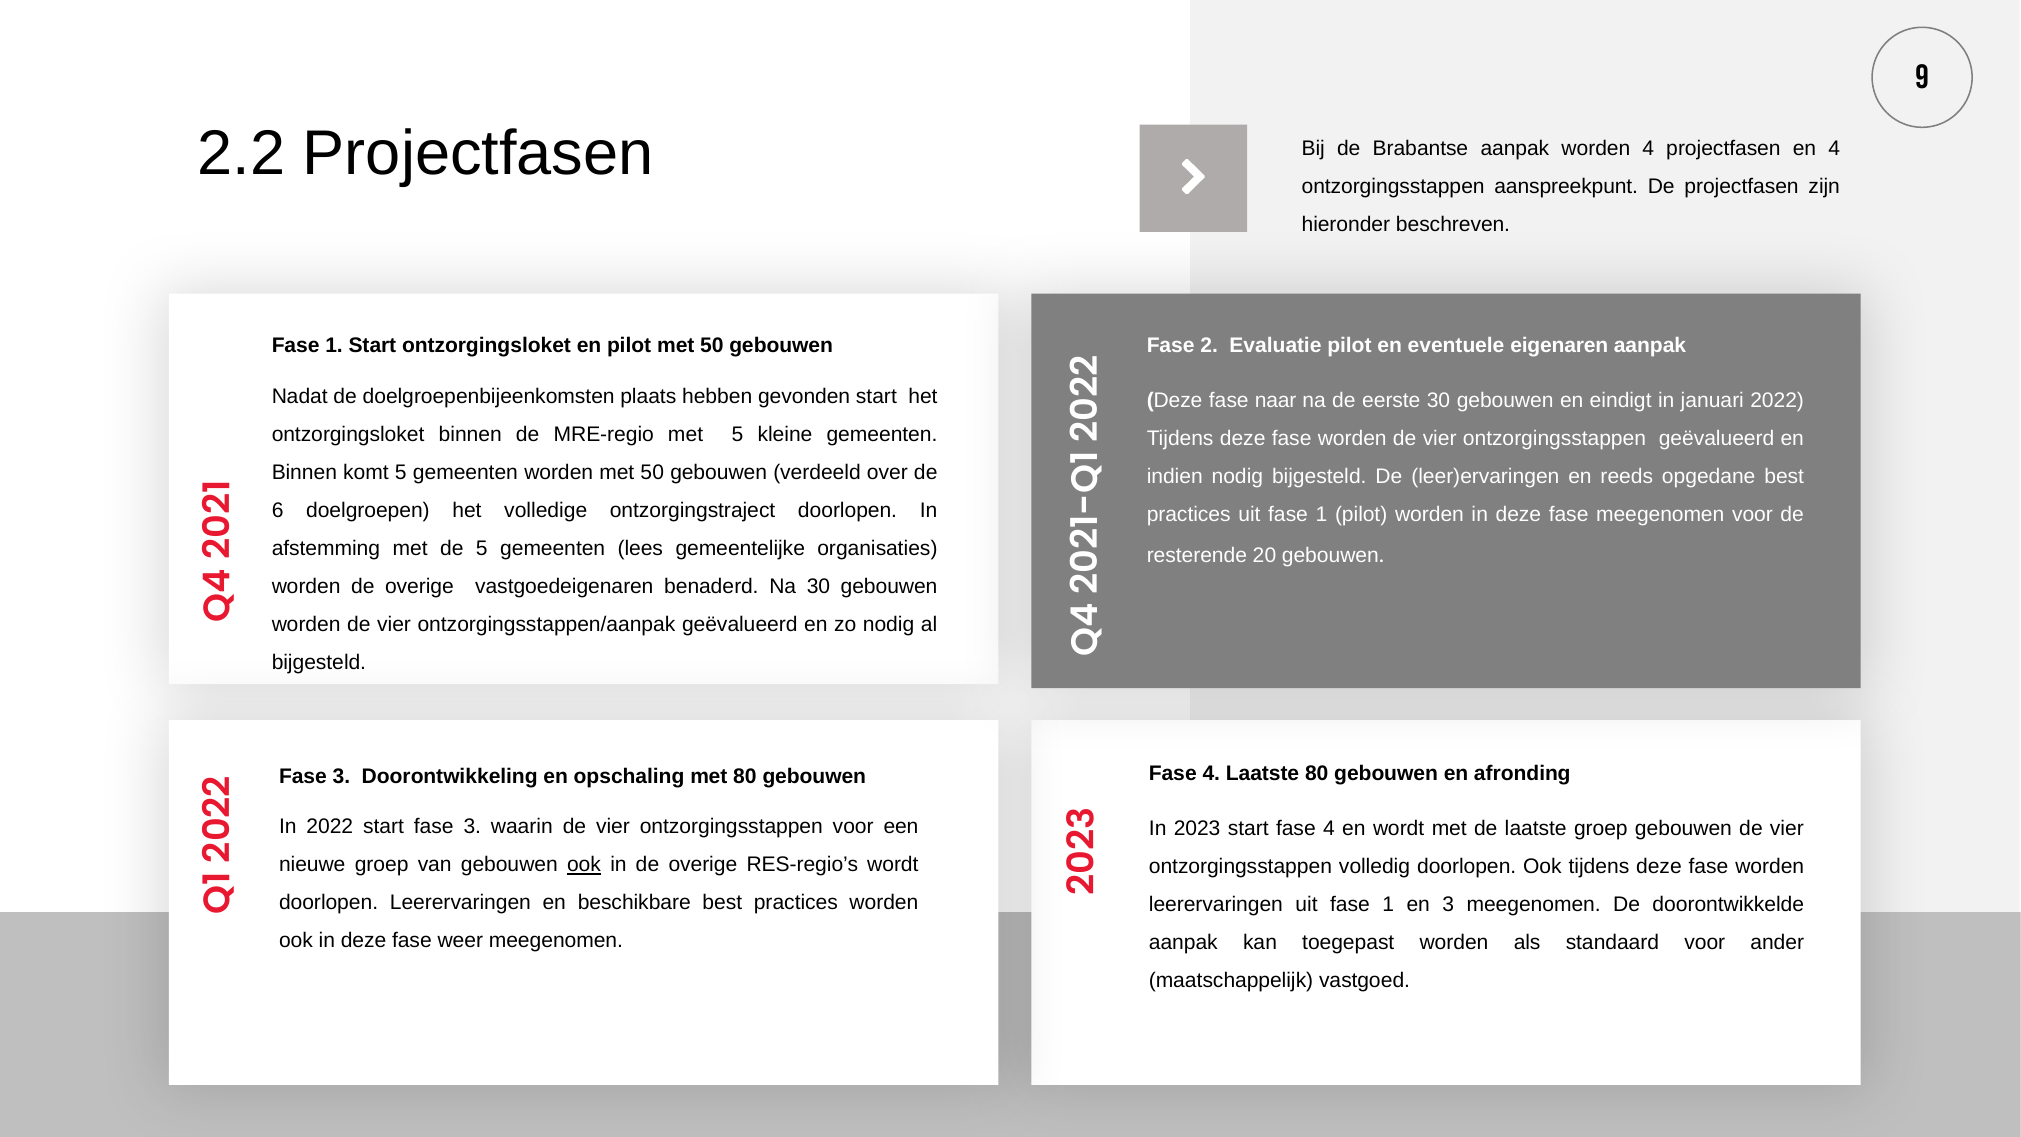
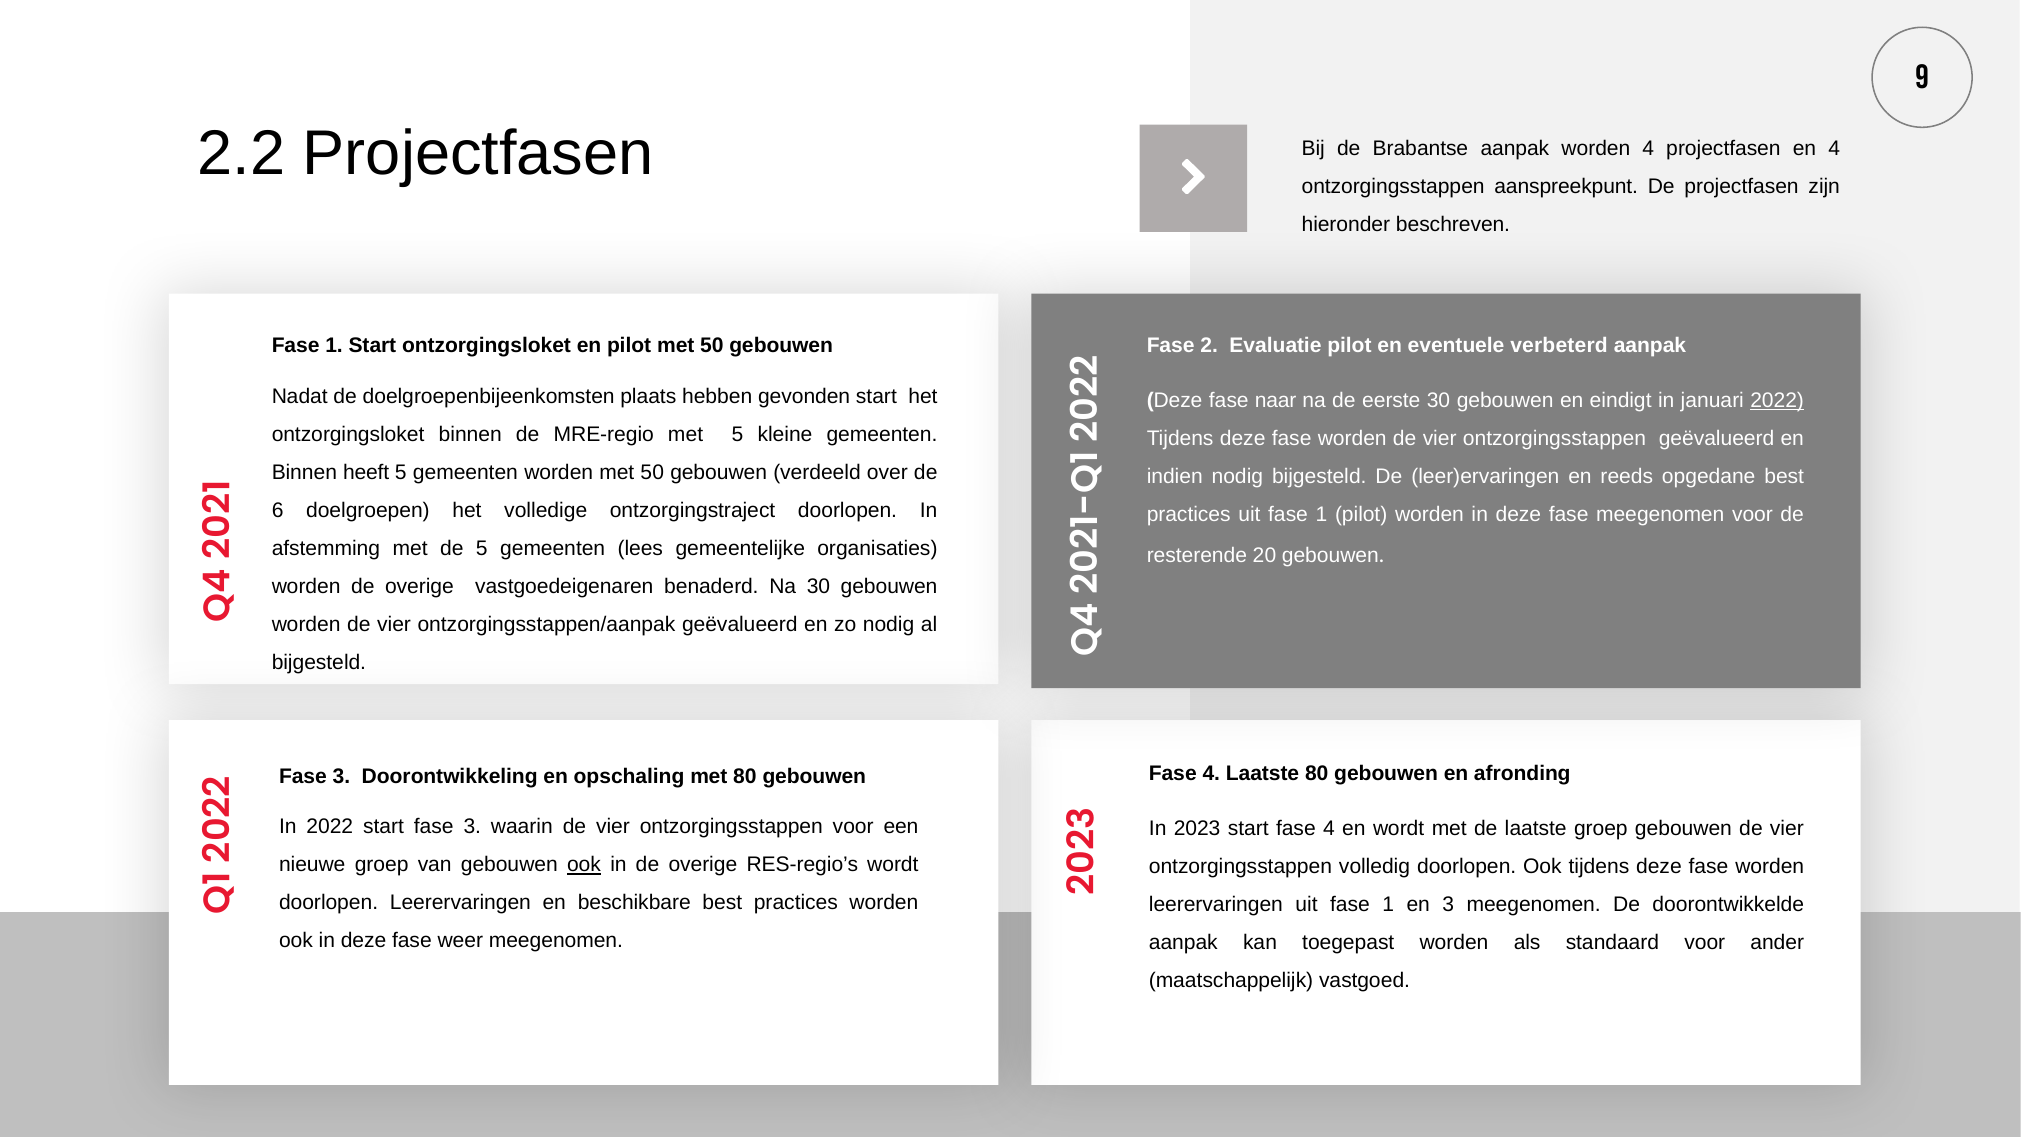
eigenaren: eigenaren -> verbeterd
2022 at (1777, 400) underline: none -> present
komt: komt -> heeft
